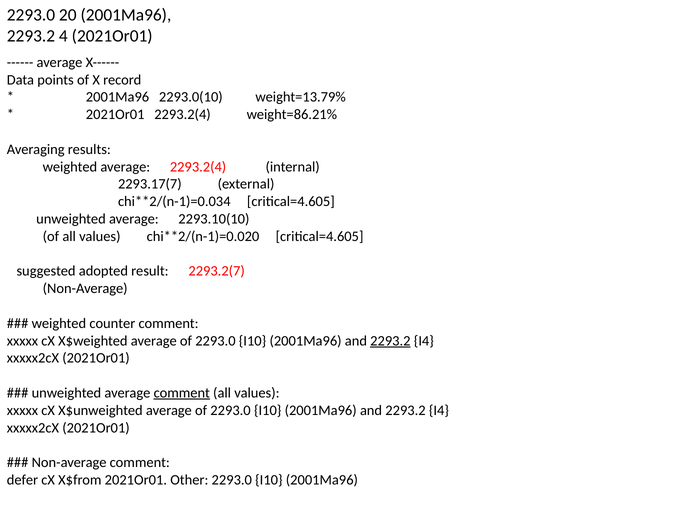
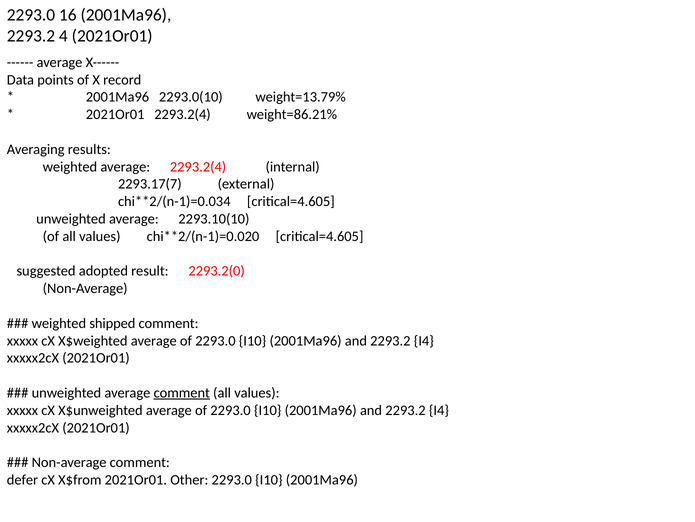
20: 20 -> 16
2293.2(7: 2293.2(7 -> 2293.2(0
counter: counter -> shipped
2293.2 at (390, 340) underline: present -> none
